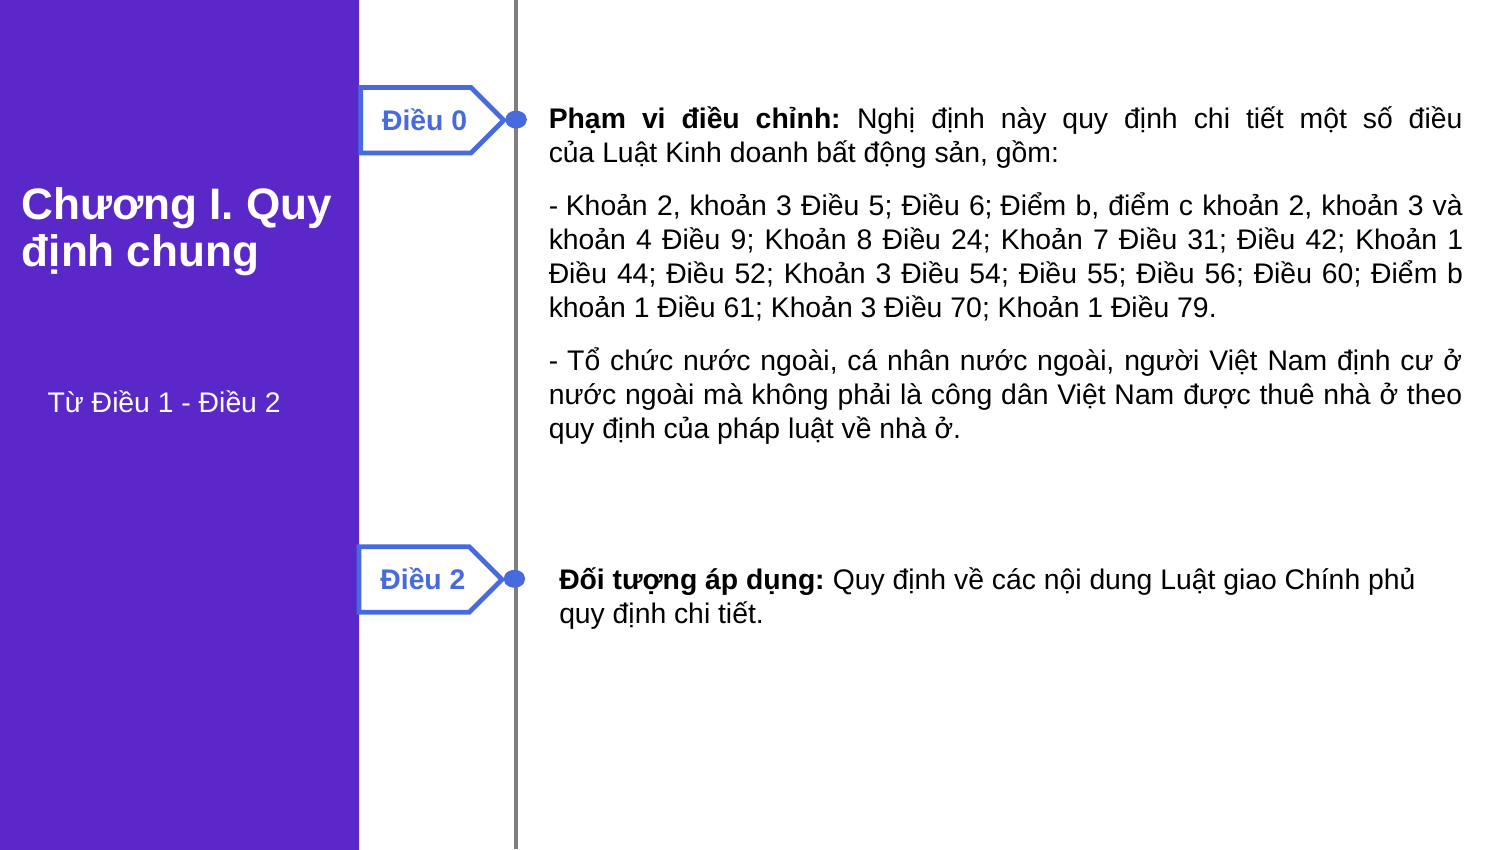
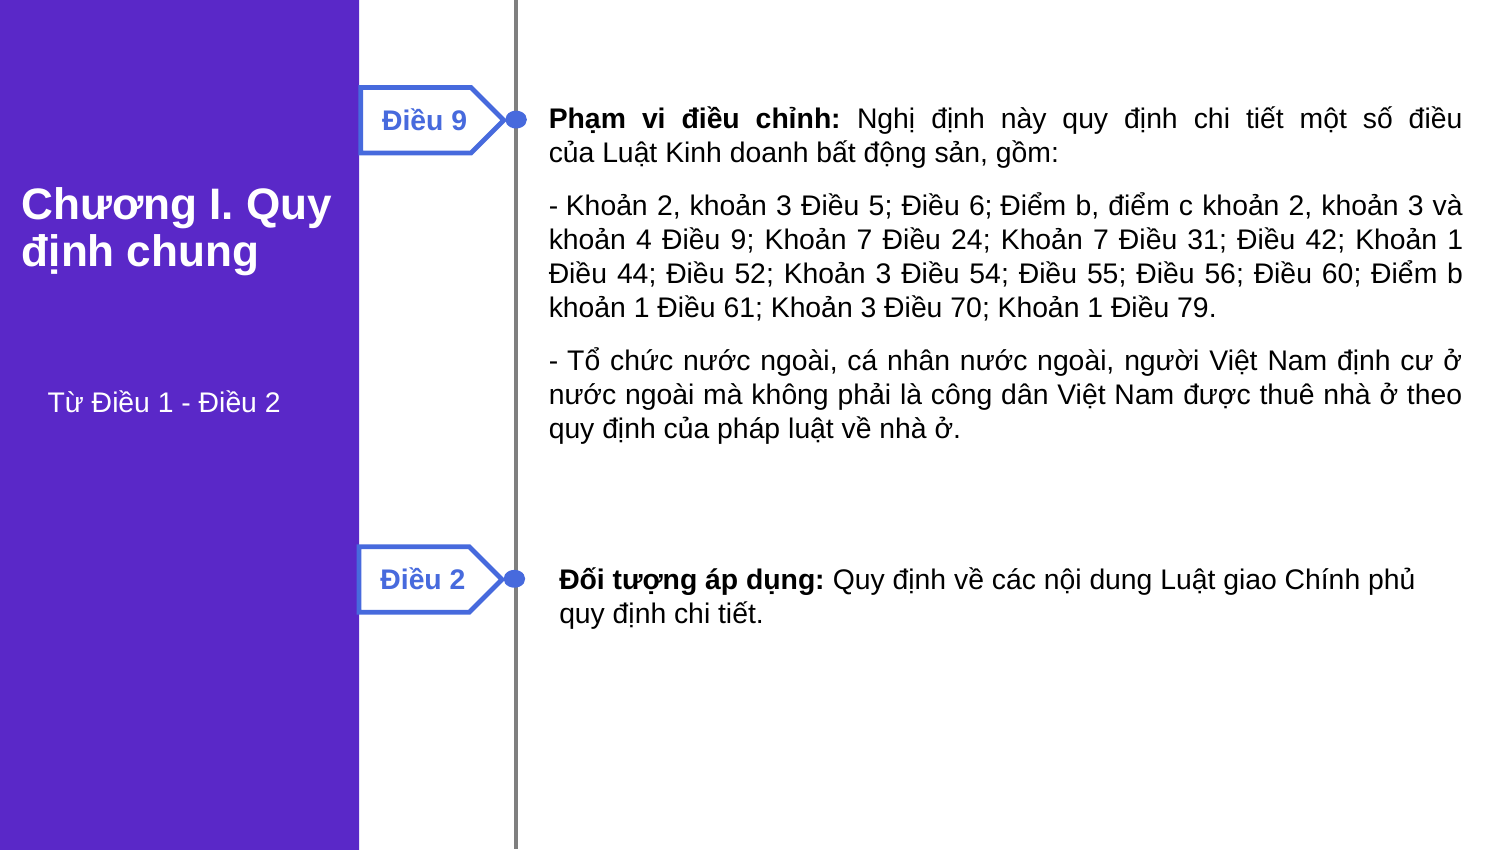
0 at (459, 121): 0 -> 9
9 Khoản 8: 8 -> 7
